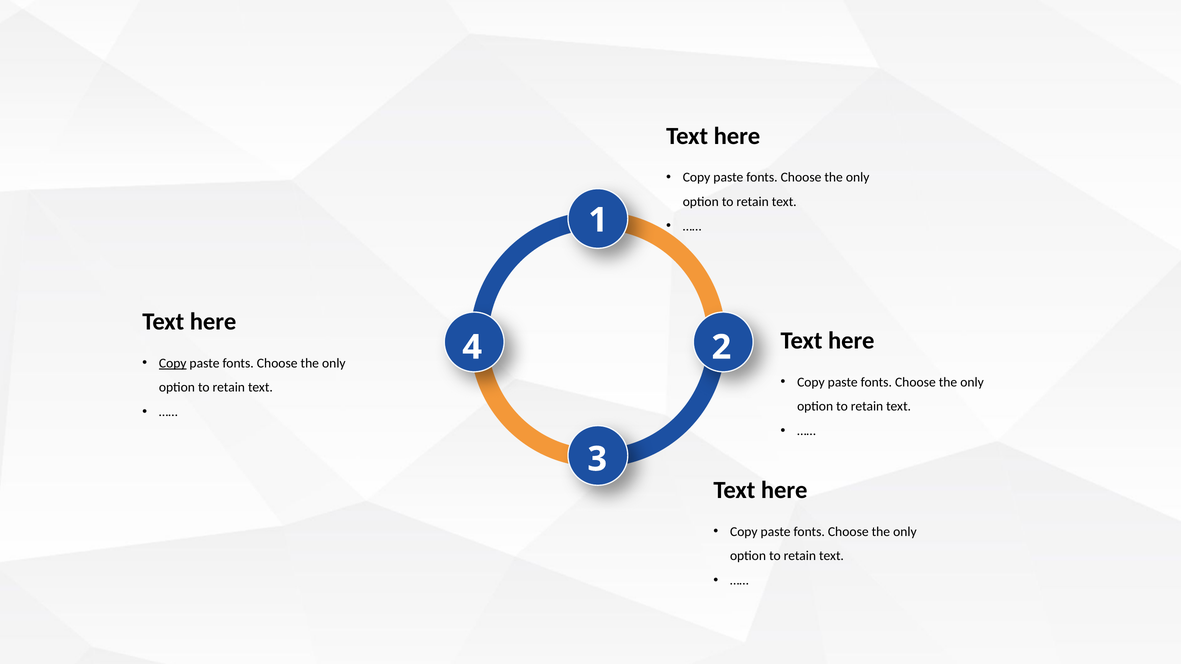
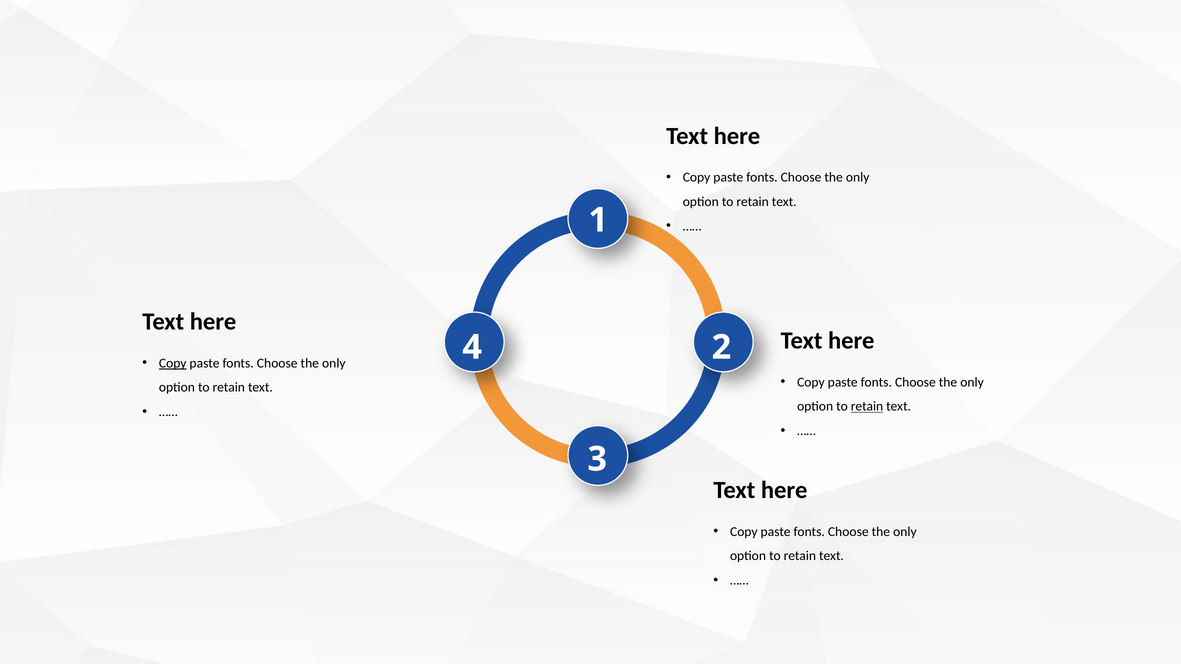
retain at (867, 407) underline: none -> present
